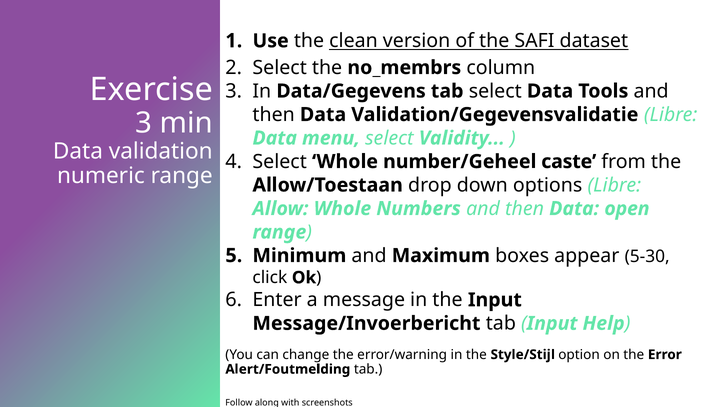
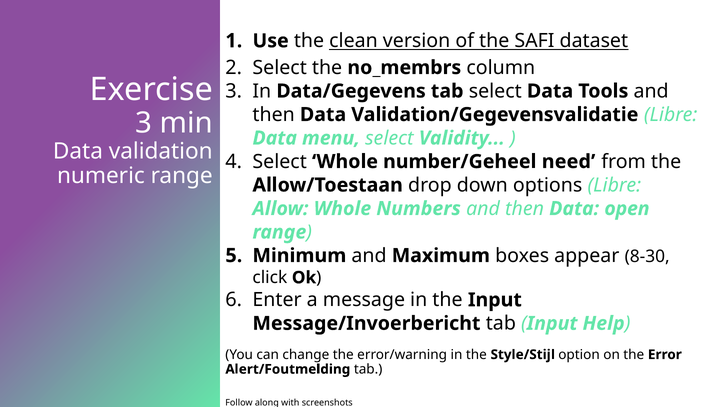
caste: caste -> need
5-30: 5-30 -> 8-30
